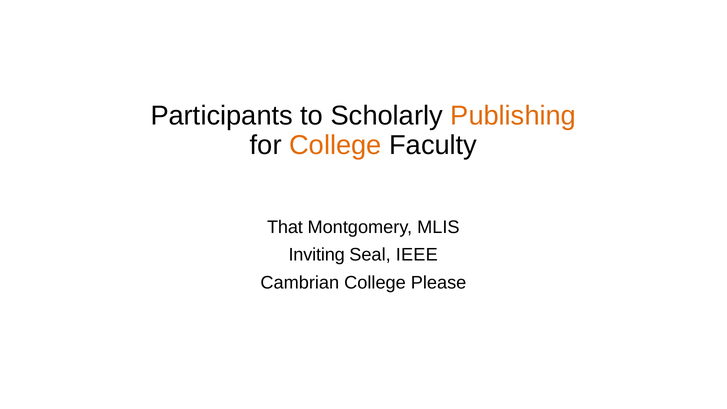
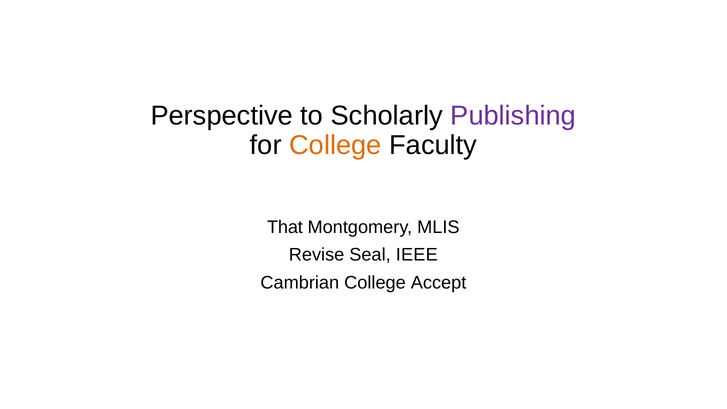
Participants: Participants -> Perspective
Publishing colour: orange -> purple
Inviting: Inviting -> Revise
Please: Please -> Accept
